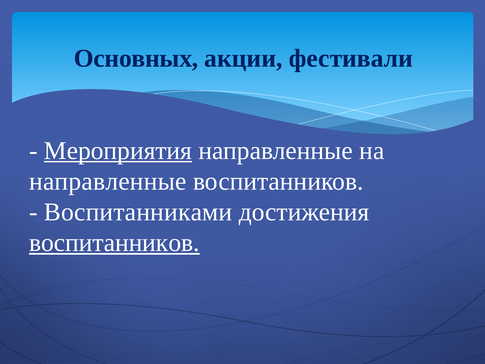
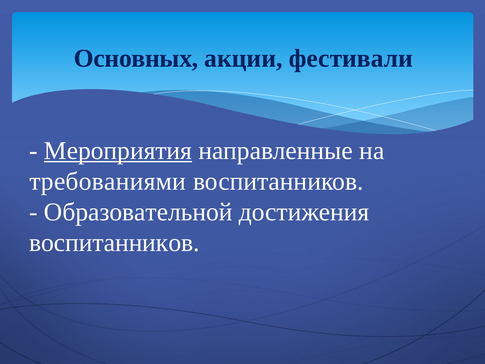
направленные at (108, 181): направленные -> требованиями
Воспитанниками: Воспитанниками -> Образовательной
воспитанников at (114, 243) underline: present -> none
